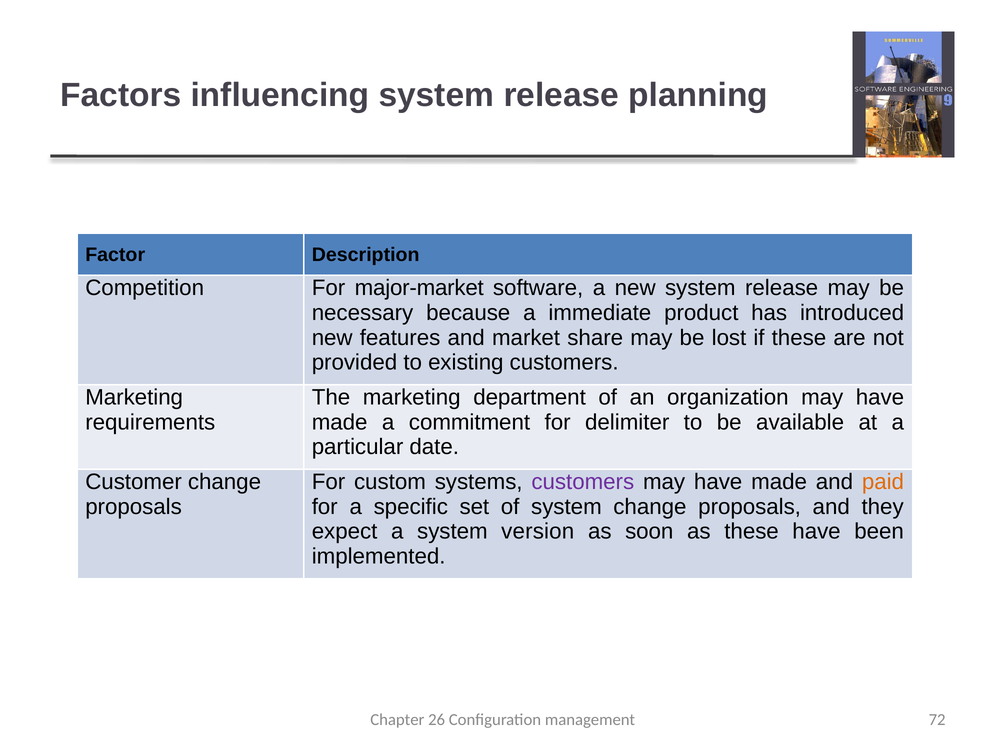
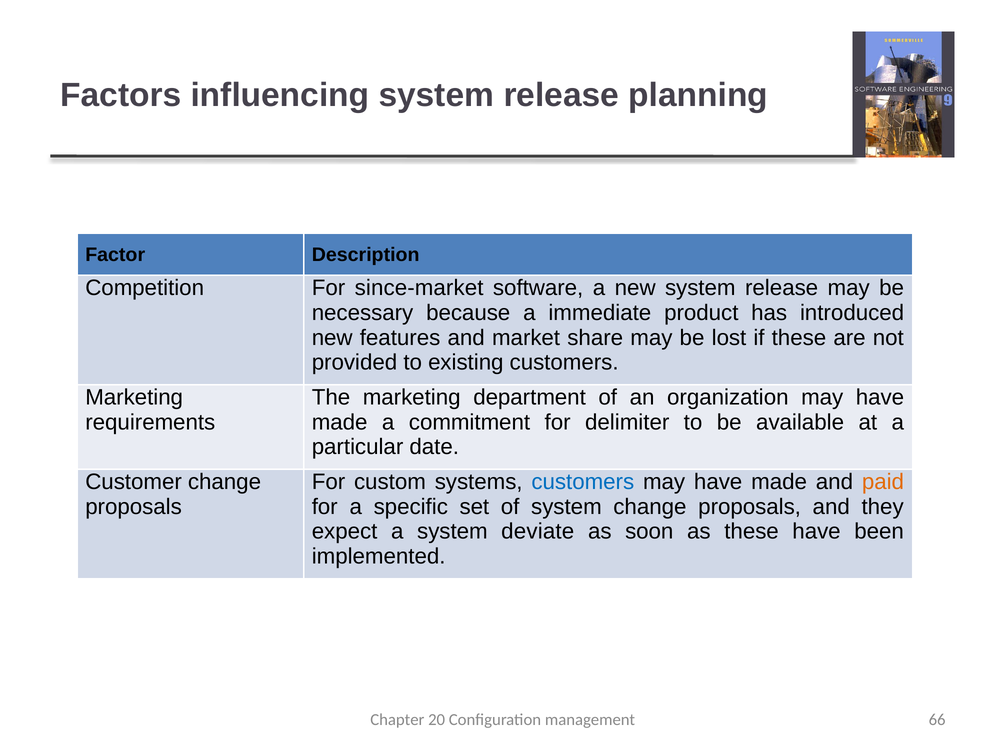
major-market: major-market -> since-market
customers at (583, 482) colour: purple -> blue
version: version -> deviate
26: 26 -> 20
72: 72 -> 66
